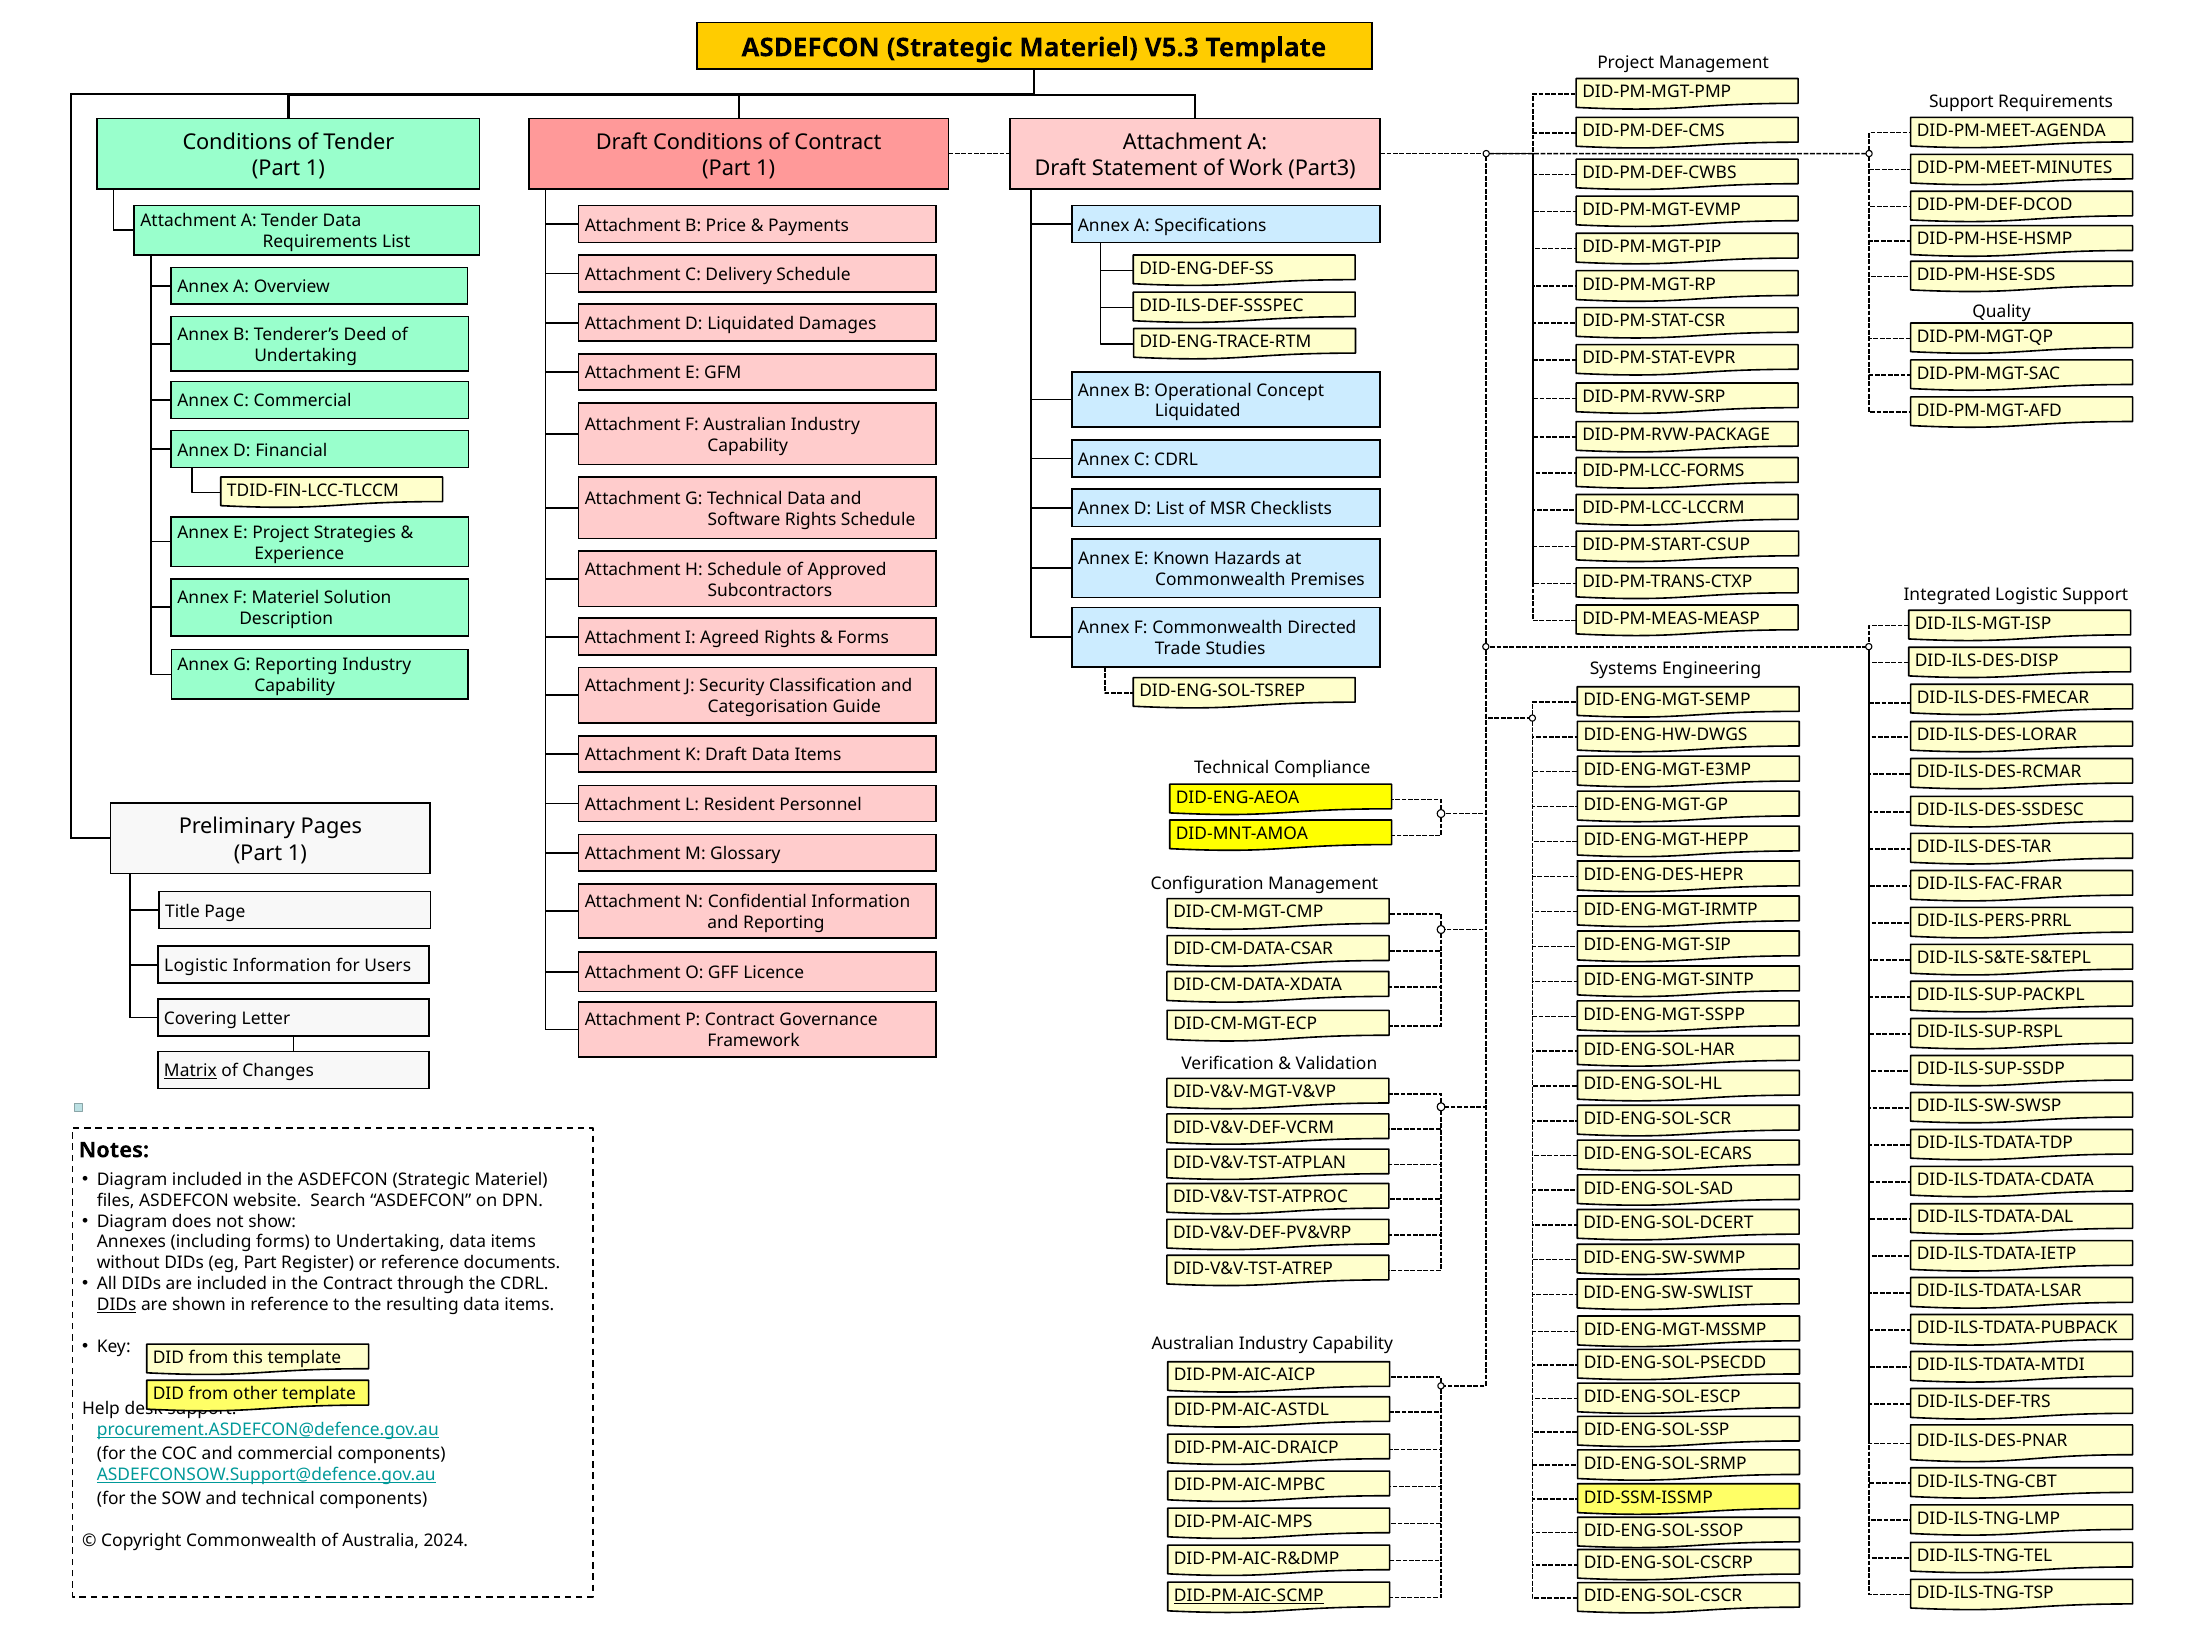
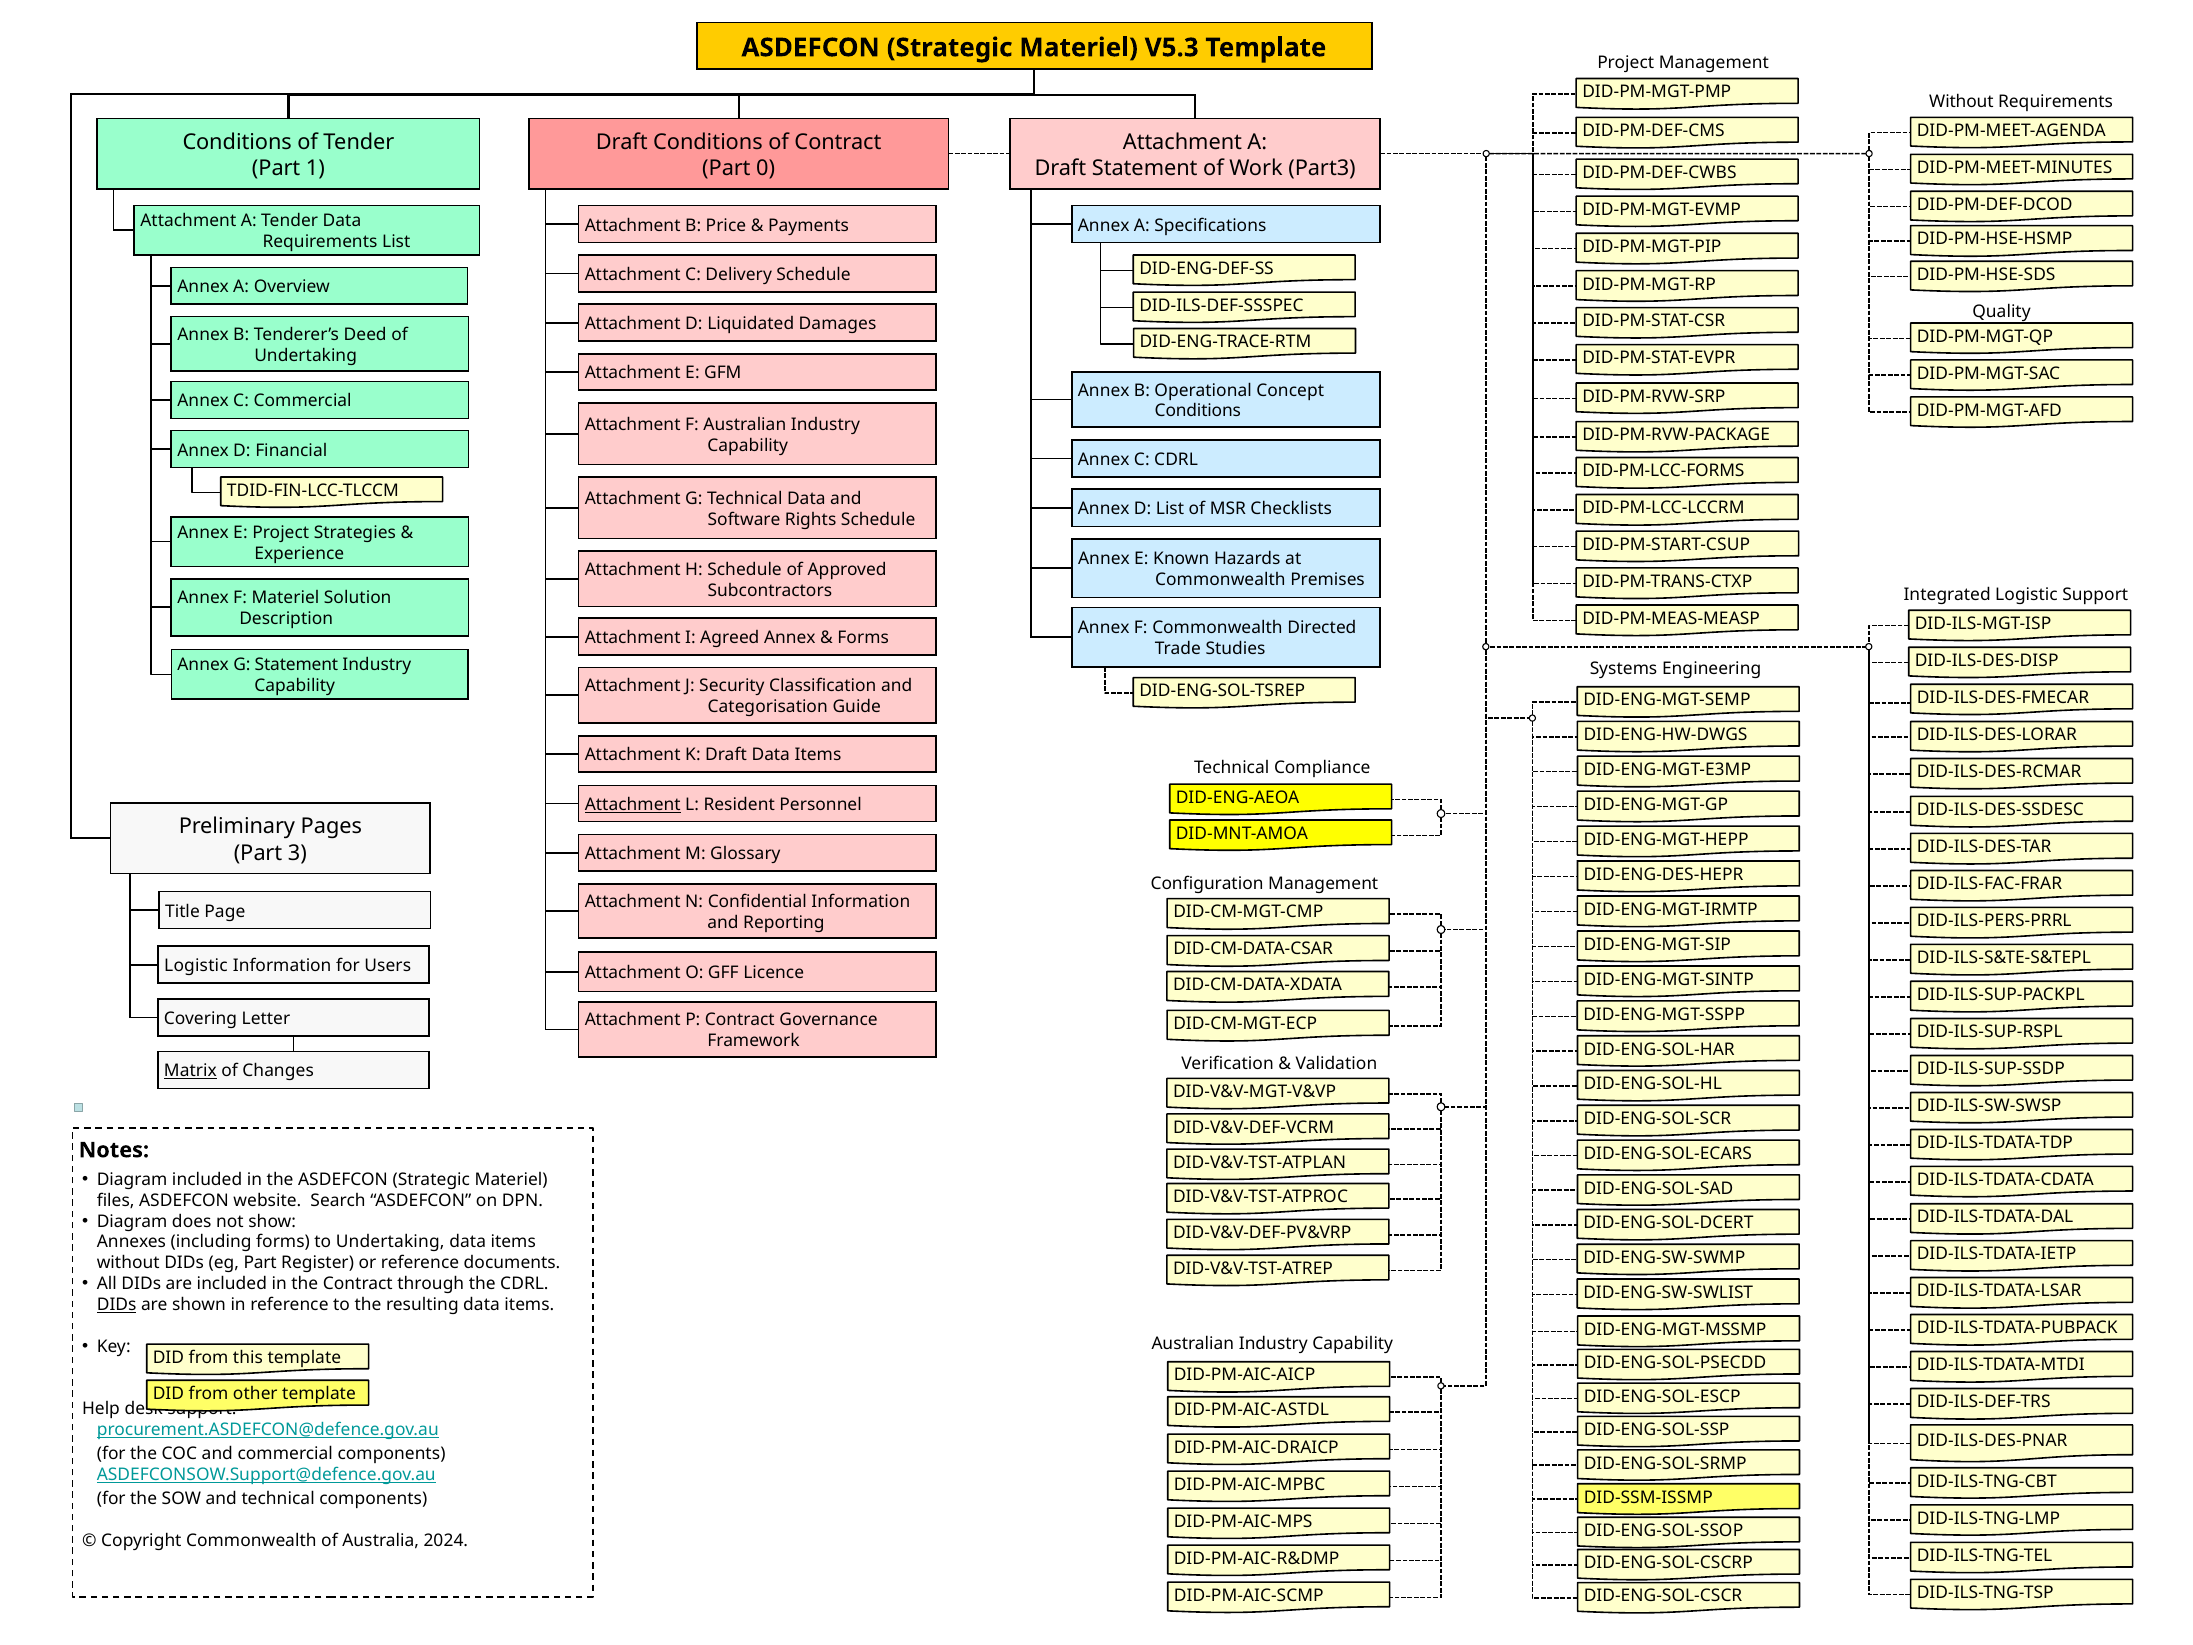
Support at (1961, 102): Support -> Without
1 at (766, 168): 1 -> 0
Liquidated at (1198, 411): Liquidated -> Conditions
Agreed Rights: Rights -> Annex
G Reporting: Reporting -> Statement
Attachment at (633, 805) underline: none -> present
1 at (297, 853): 1 -> 3
DID-PM-AIC-SCMP underline: present -> none
